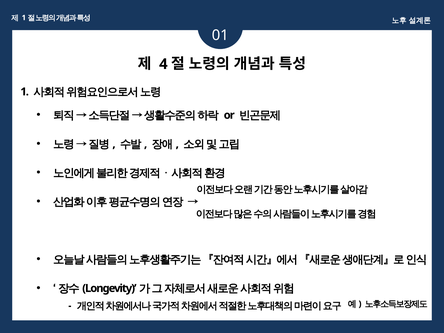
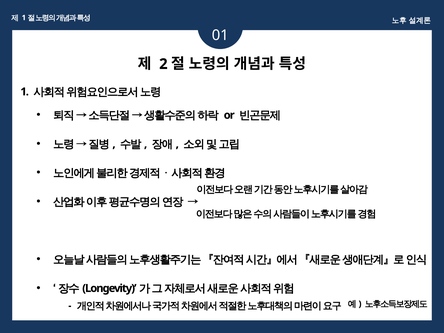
4: 4 -> 2
